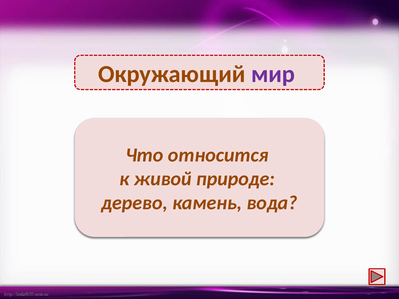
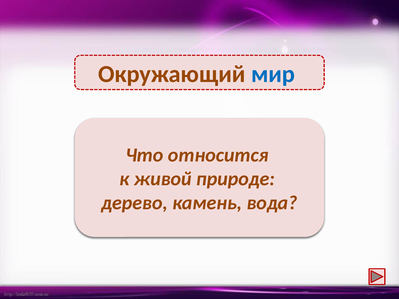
мир colour: purple -> blue
